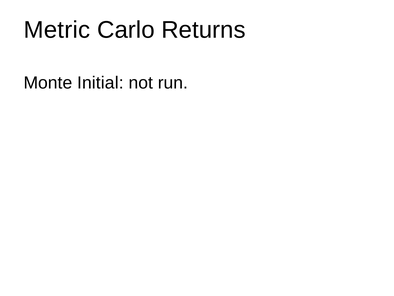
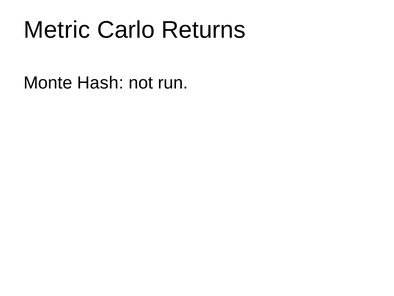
Initial: Initial -> Hash
